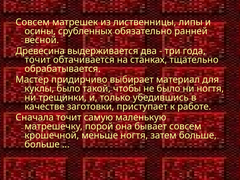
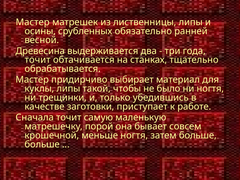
Совсем at (33, 22): Совсем -> Мастер
куклы было: было -> липы
